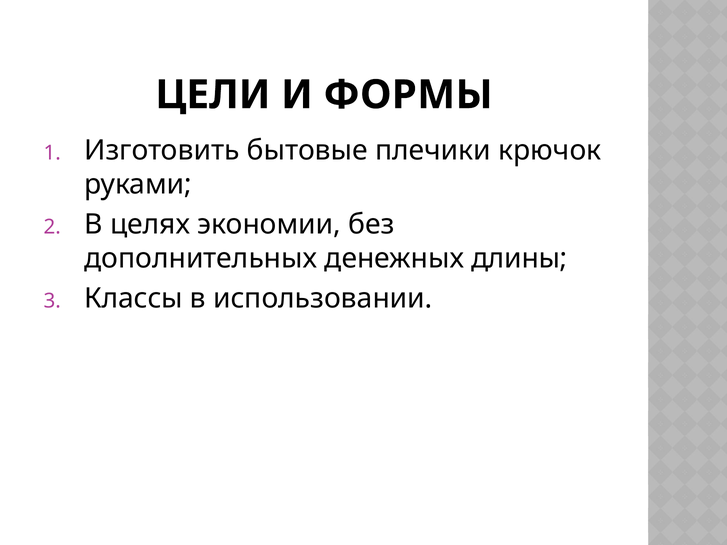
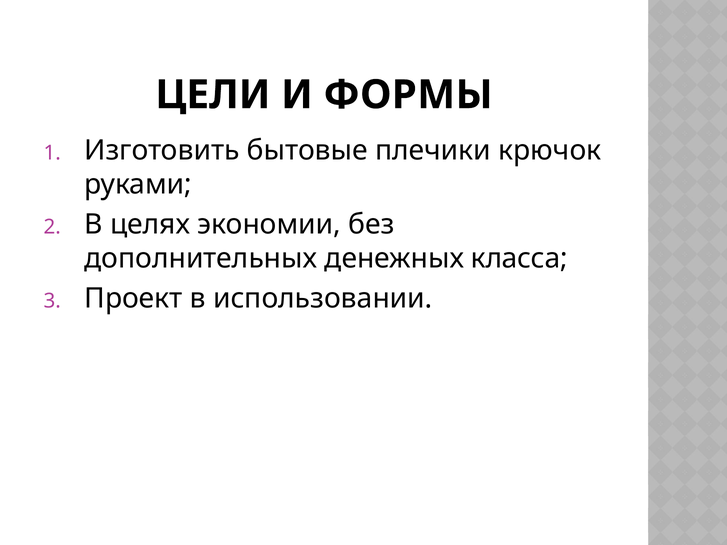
длины: длины -> класса
Классы: Классы -> Проект
